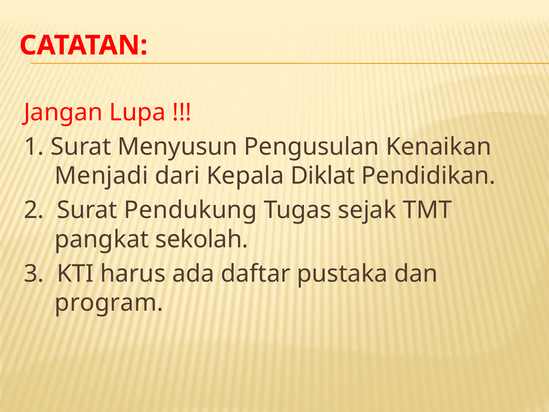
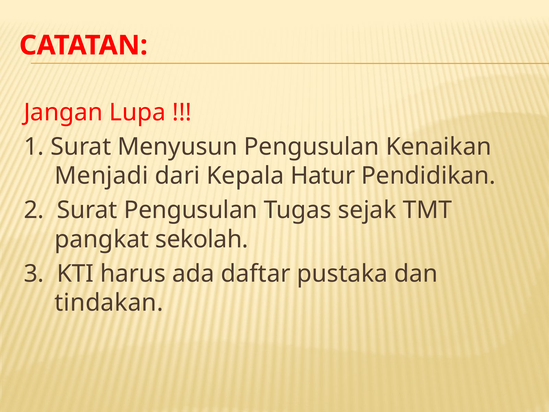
Diklat: Diklat -> Hatur
Surat Pendukung: Pendukung -> Pengusulan
program: program -> tindakan
